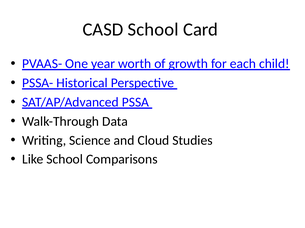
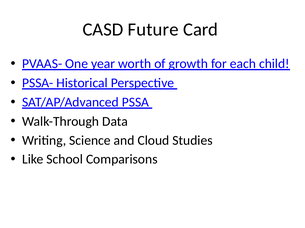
CASD School: School -> Future
